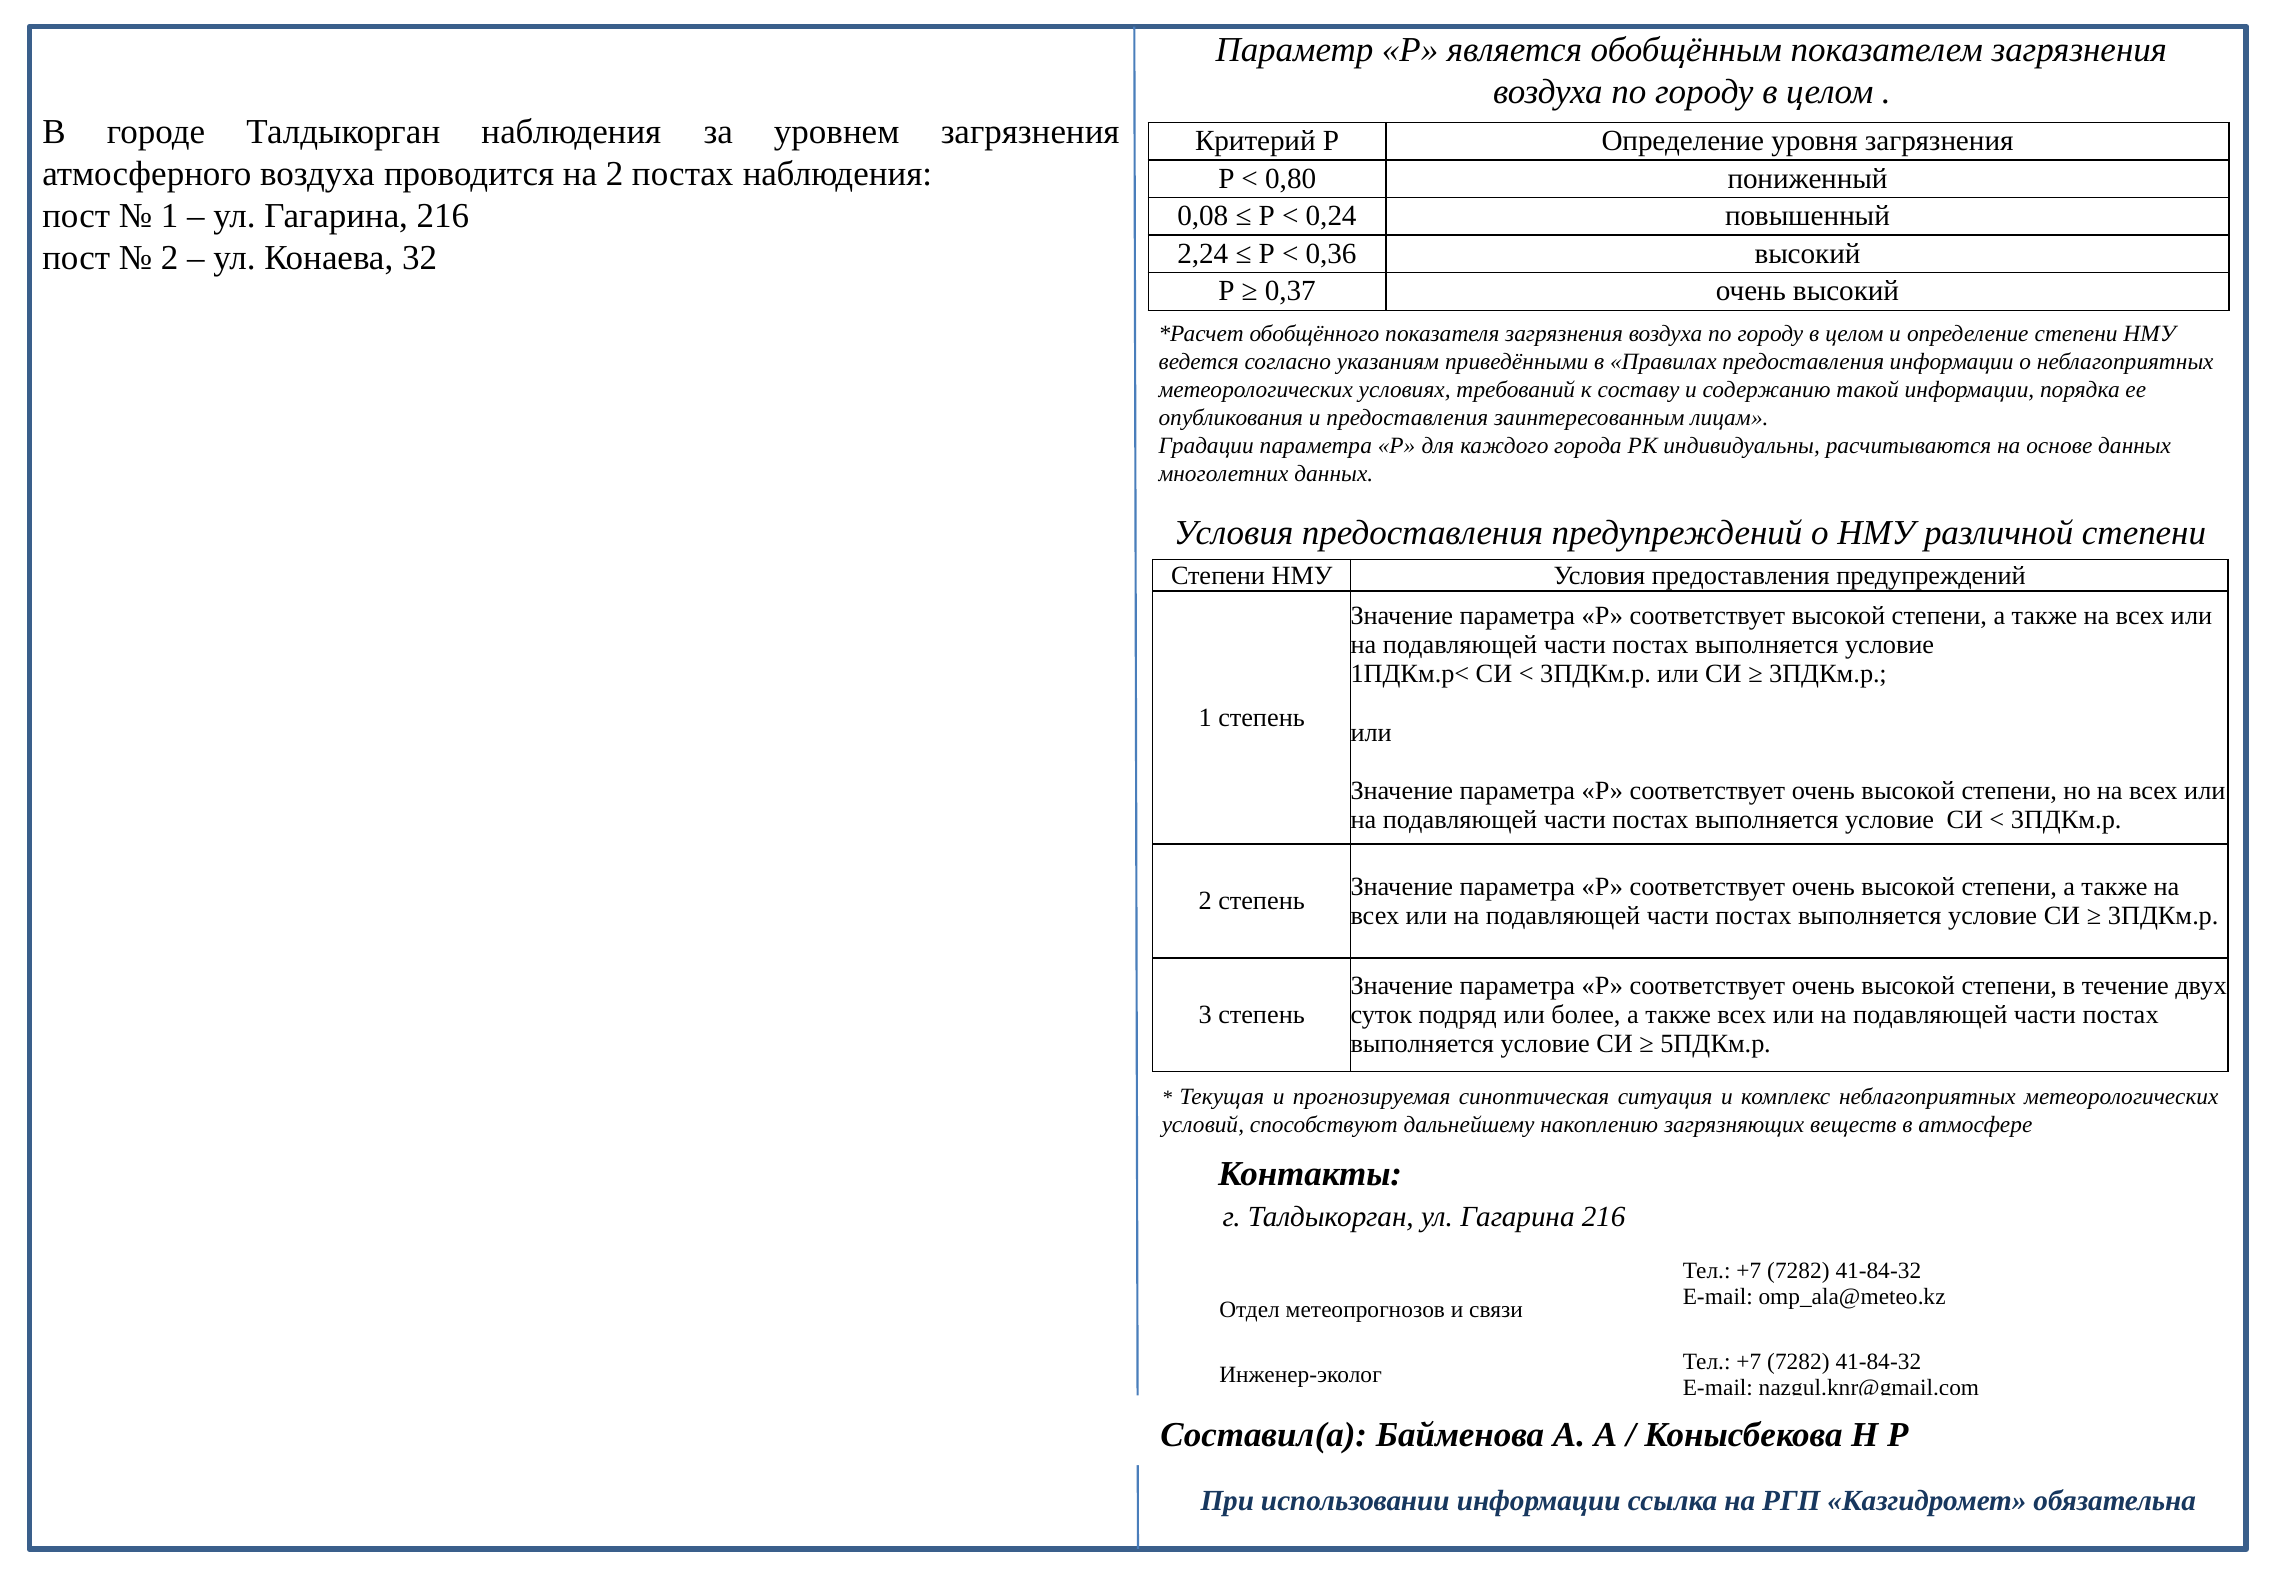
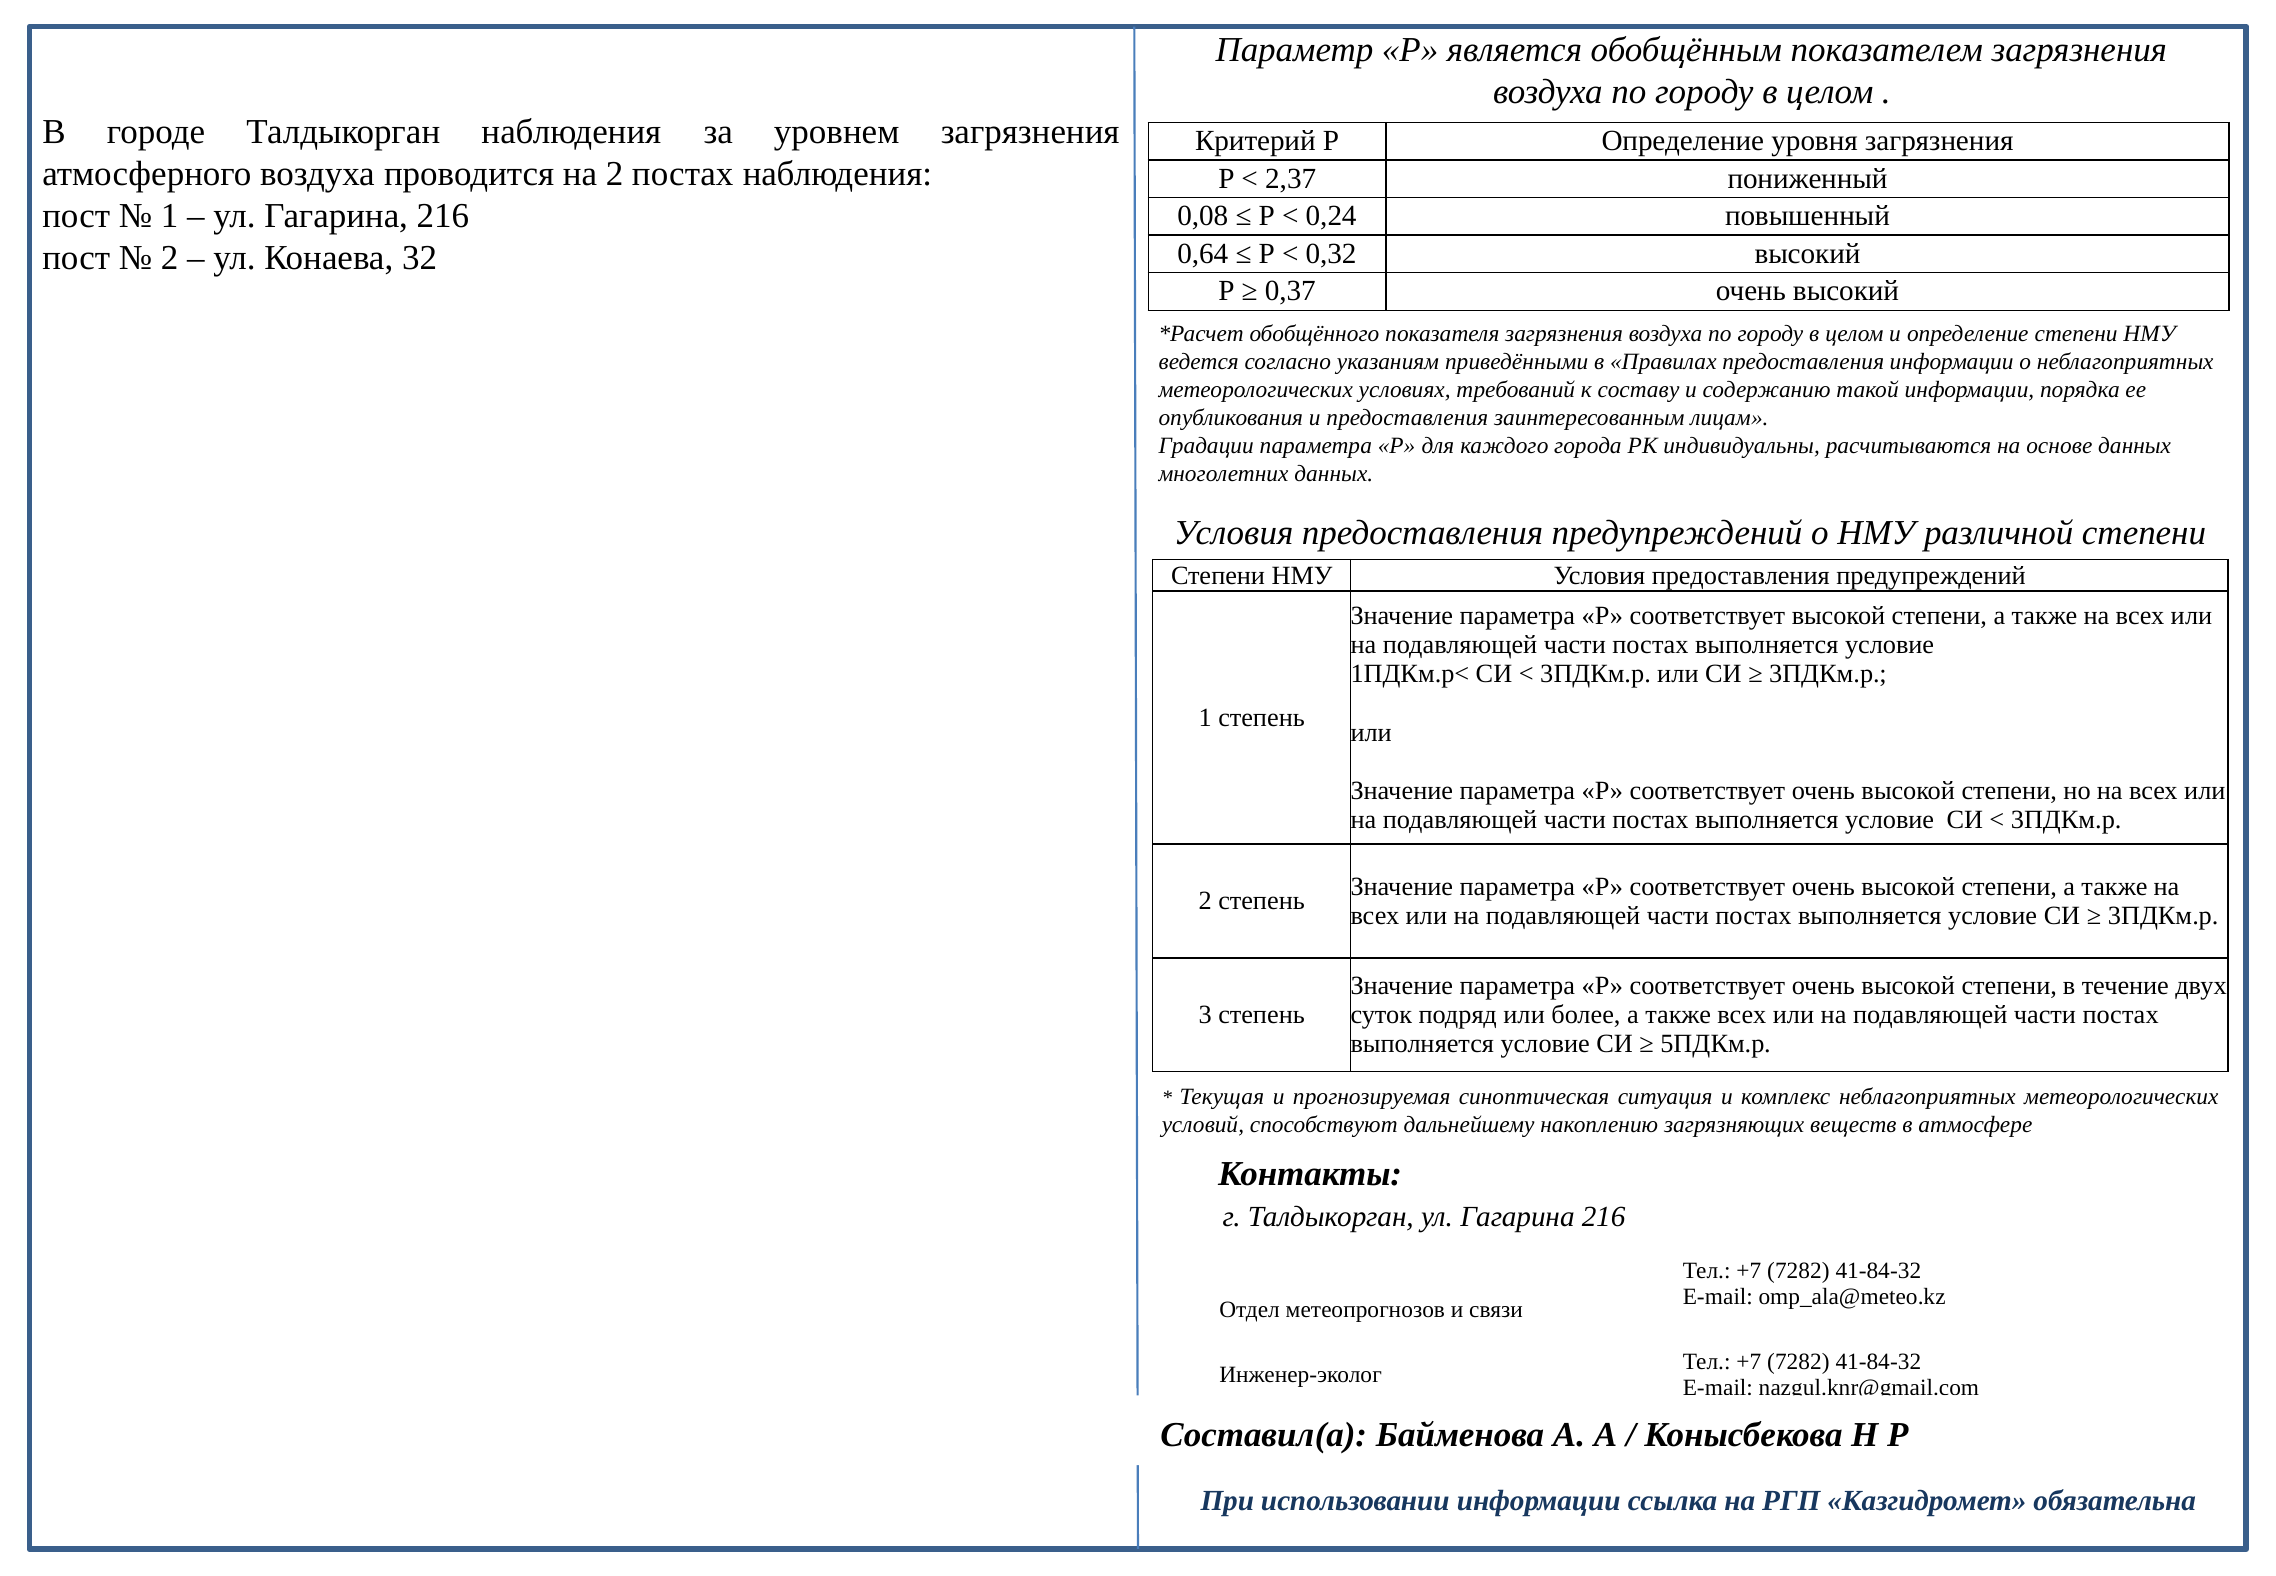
0,80: 0,80 -> 2,37
2,24: 2,24 -> 0,64
0,36: 0,36 -> 0,32
